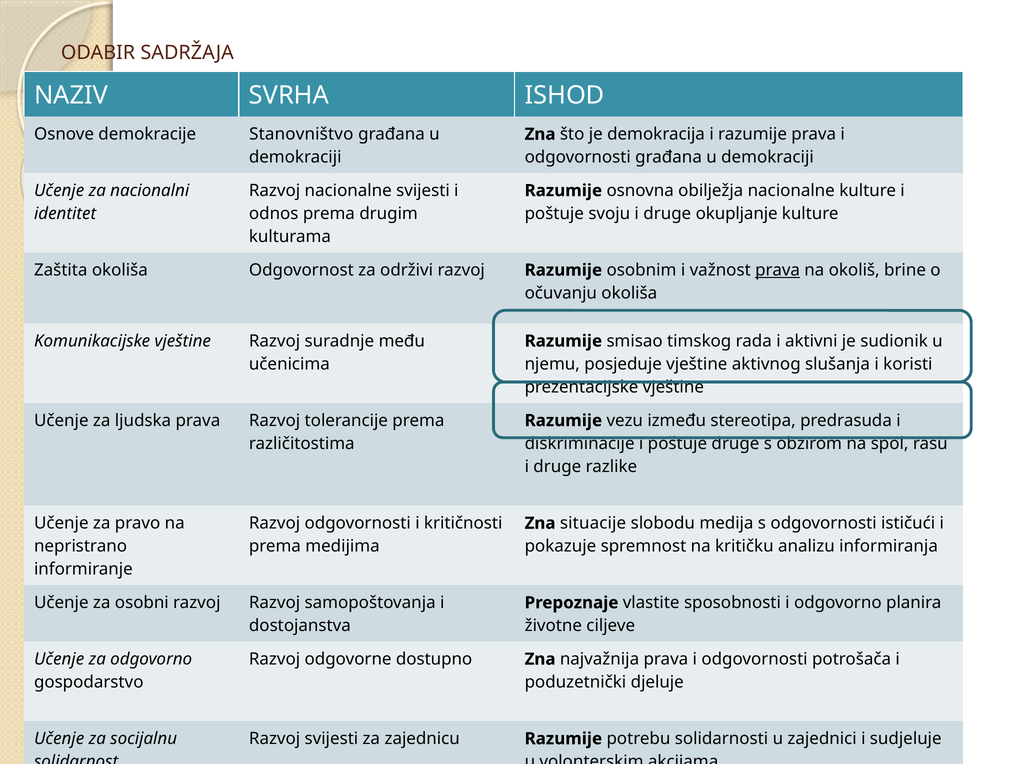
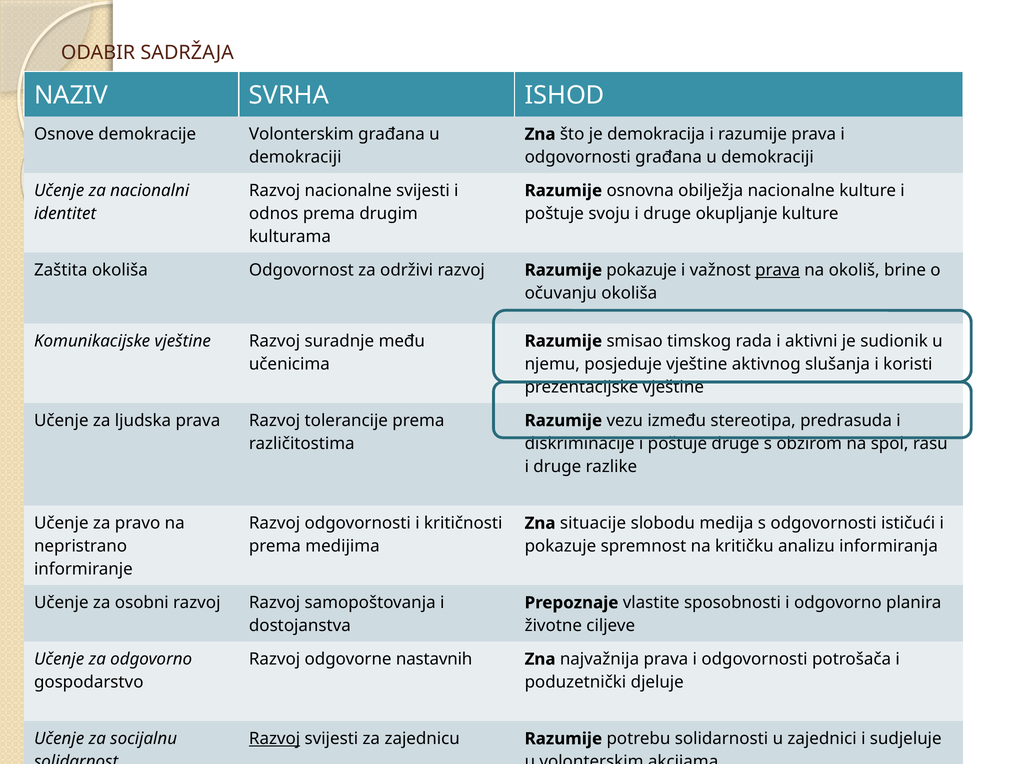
demokracije Stanovništvo: Stanovništvo -> Volonterskim
Razumije osobnim: osobnim -> pokazuje
dostupno: dostupno -> nastavnih
Razvoj at (275, 739) underline: none -> present
